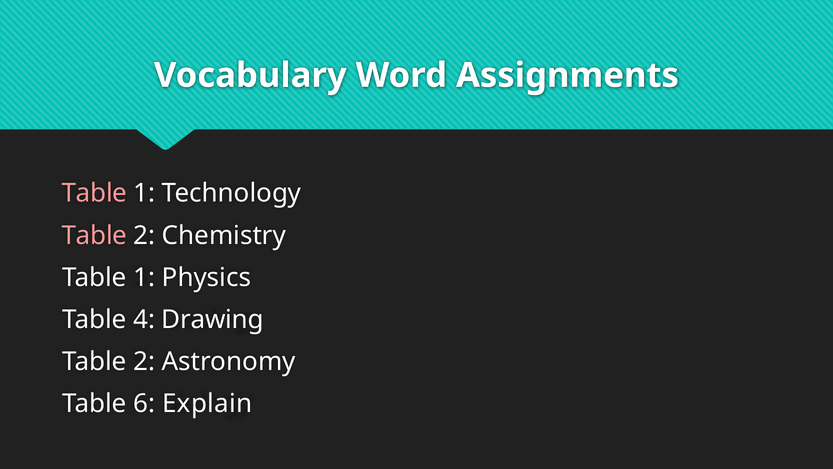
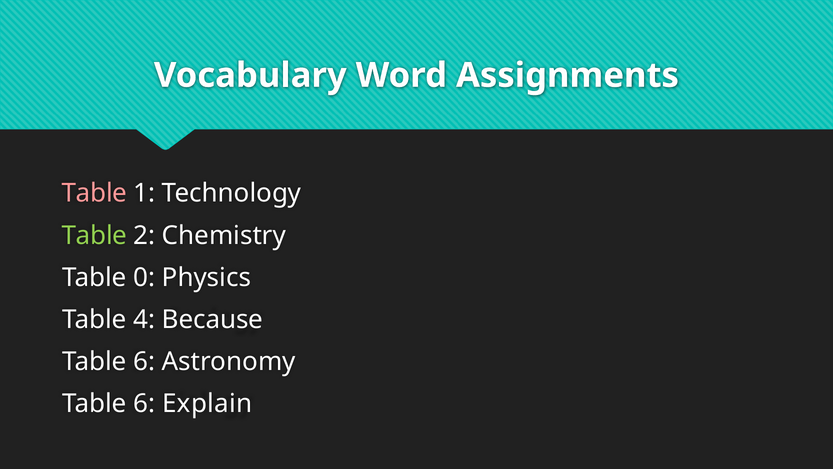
Table at (94, 235) colour: pink -> light green
1 at (144, 277): 1 -> 0
Drawing: Drawing -> Because
2 at (144, 361): 2 -> 6
